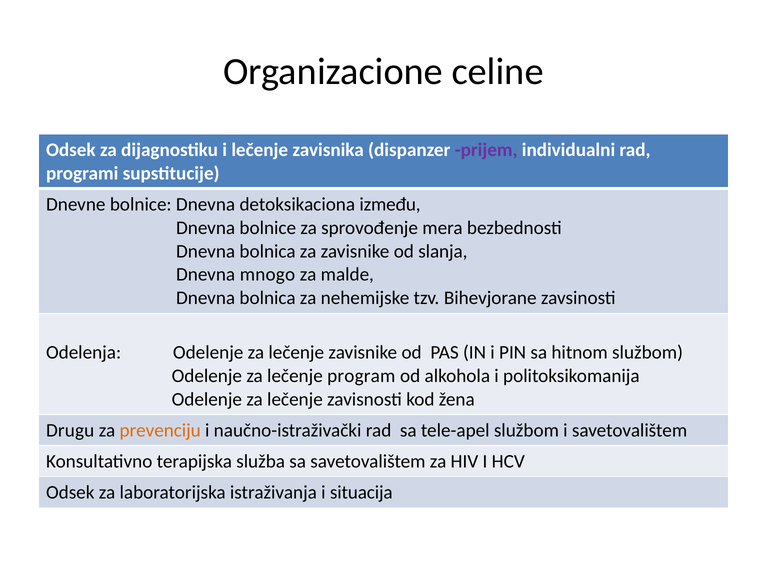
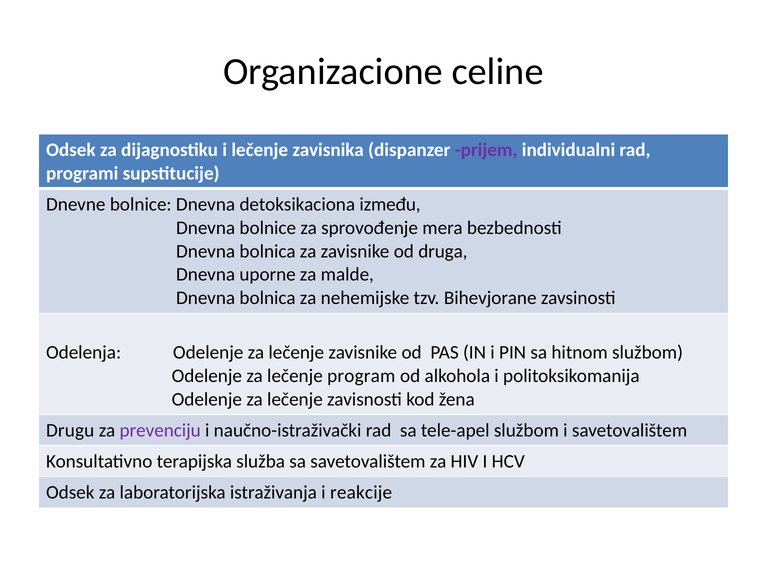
slanja: slanja -> druga
mnogo: mnogo -> uporne
prevenciju colour: orange -> purple
situacija: situacija -> reakcije
